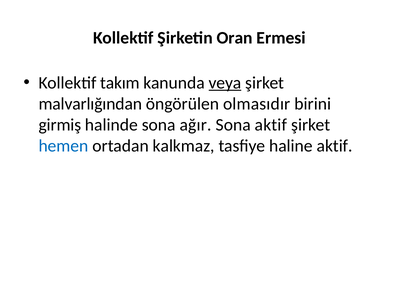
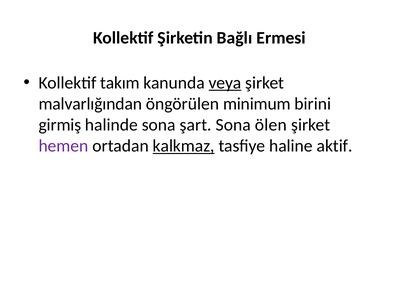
Oran: Oran -> Bağlı
olmasıdır: olmasıdır -> minimum
ağır: ağır -> şart
Sona aktif: aktif -> ölen
hemen colour: blue -> purple
kalkmaz underline: none -> present
